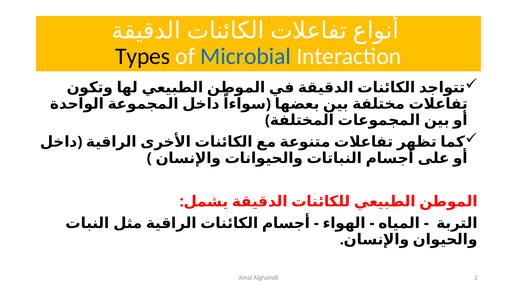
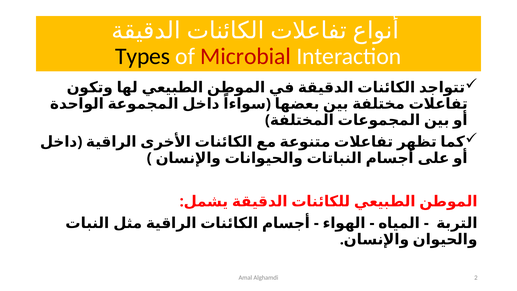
Microbial colour: blue -> red
